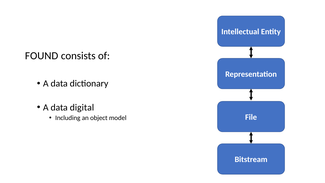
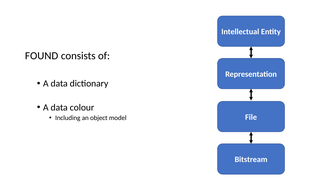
digital: digital -> colour
